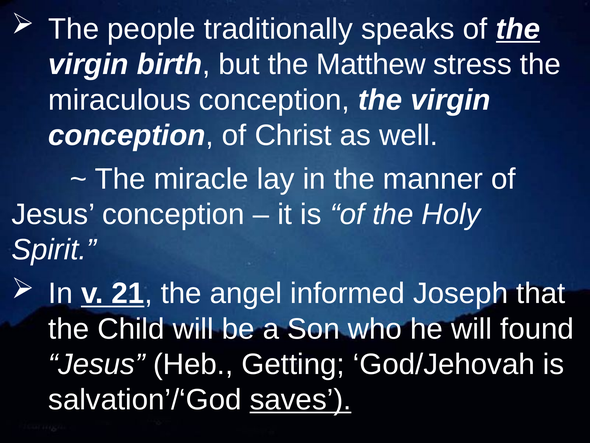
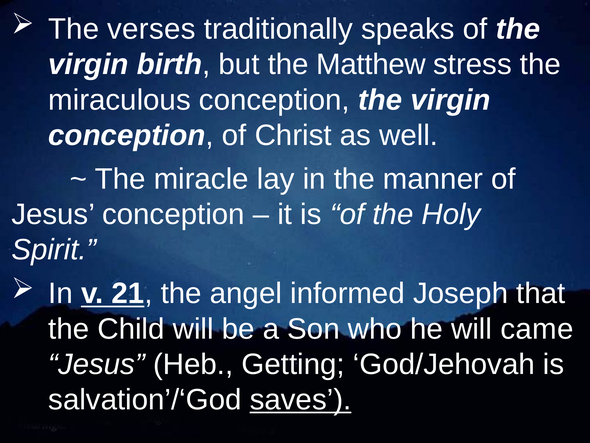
people: people -> verses
the at (518, 29) underline: present -> none
found: found -> came
